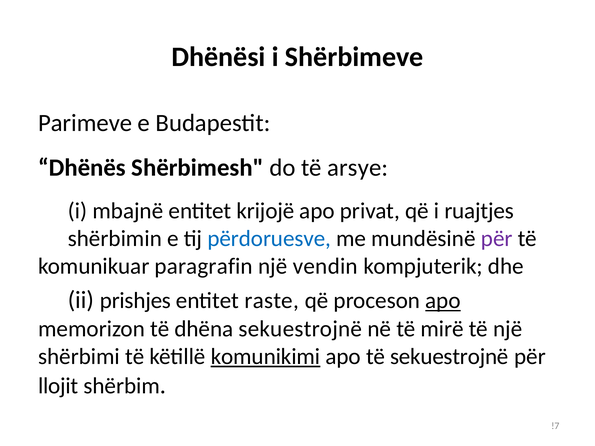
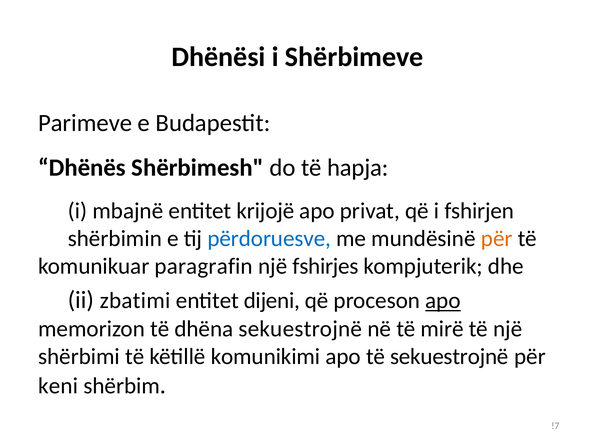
arsye: arsye -> hapja
ruajtjes: ruajtjes -> fshirjen
për at (497, 239) colour: purple -> orange
vendin: vendin -> fshirjes
prishjes: prishjes -> zbatimi
raste: raste -> dijeni
komunikimi underline: present -> none
llojit: llojit -> keni
